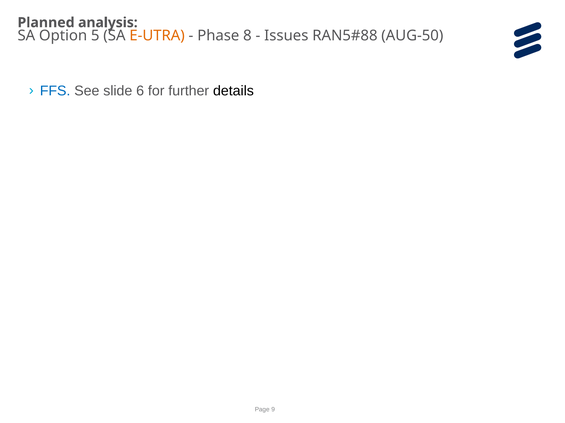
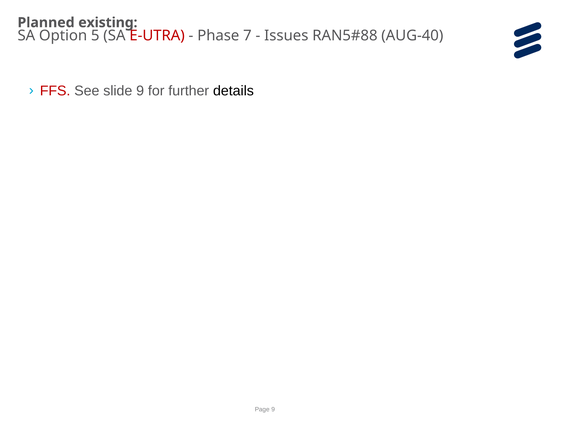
analysis: analysis -> existing
E-UTRA colour: orange -> red
8: 8 -> 7
AUG-50: AUG-50 -> AUG-40
FFS colour: blue -> red
slide 6: 6 -> 9
